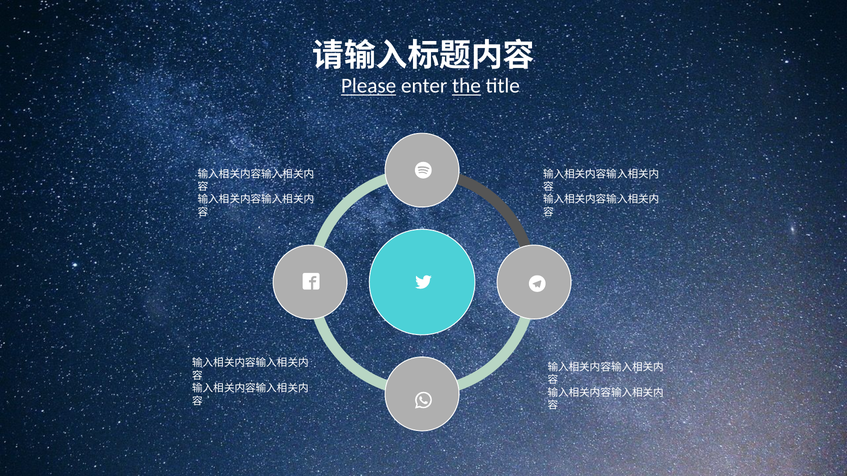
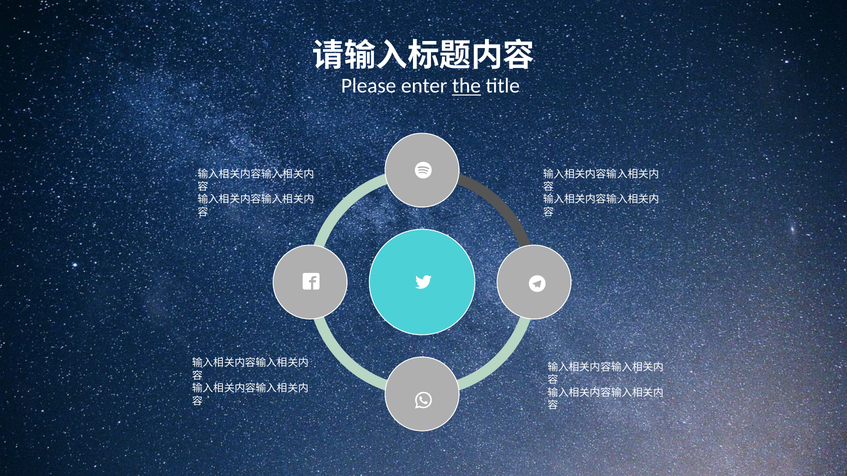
Please underline: present -> none
